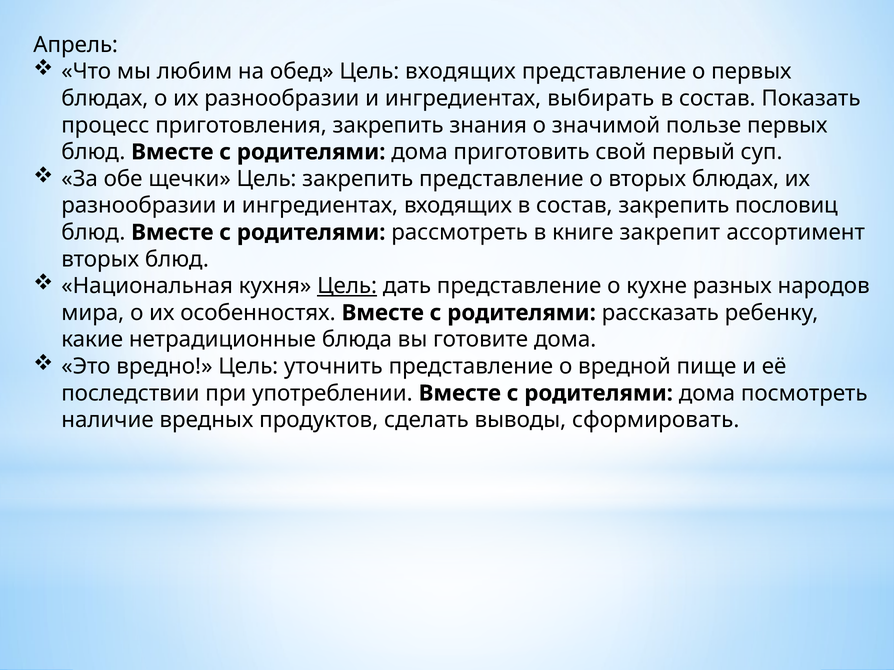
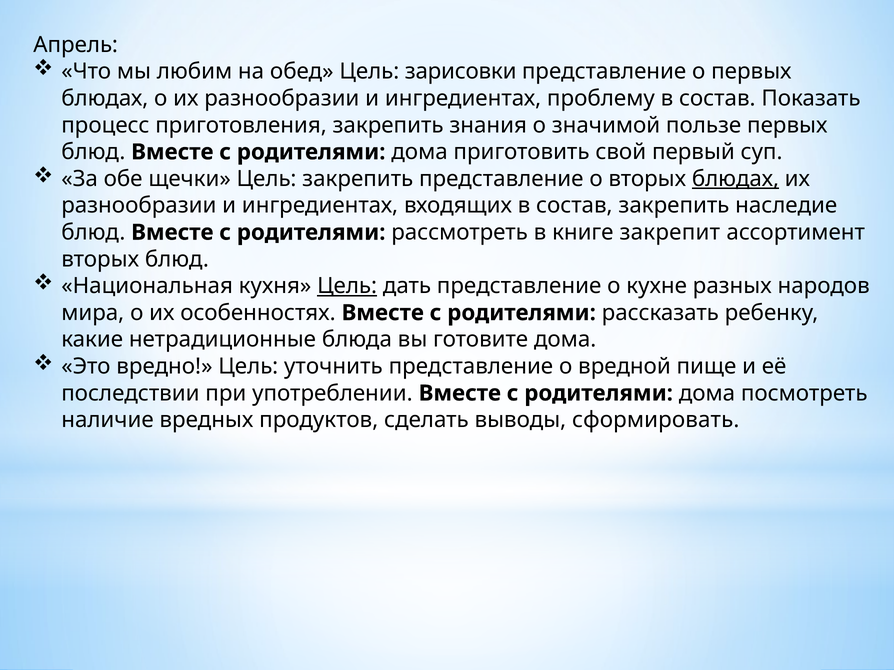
Цель входящих: входящих -> зарисовки
выбирать: выбирать -> проблему
блюдах at (735, 179) underline: none -> present
пословиц: пословиц -> наследие
